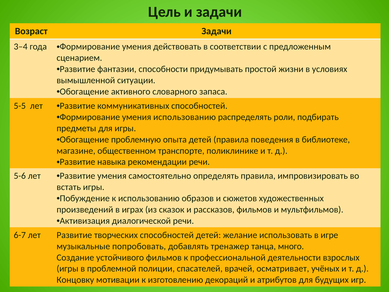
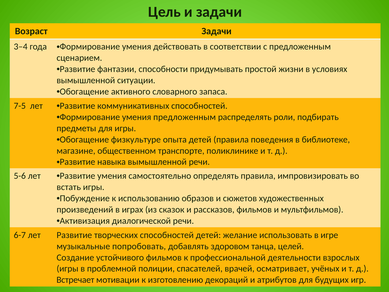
5-5: 5-5 -> 7-5
умения использованию: использованию -> предложенным
проблемную: проблемную -> физкультуре
навыка рекомендации: рекомендации -> вымышленной
тренажер: тренажер -> здоровом
много: много -> целей
Концовку: Концовку -> Встречает
